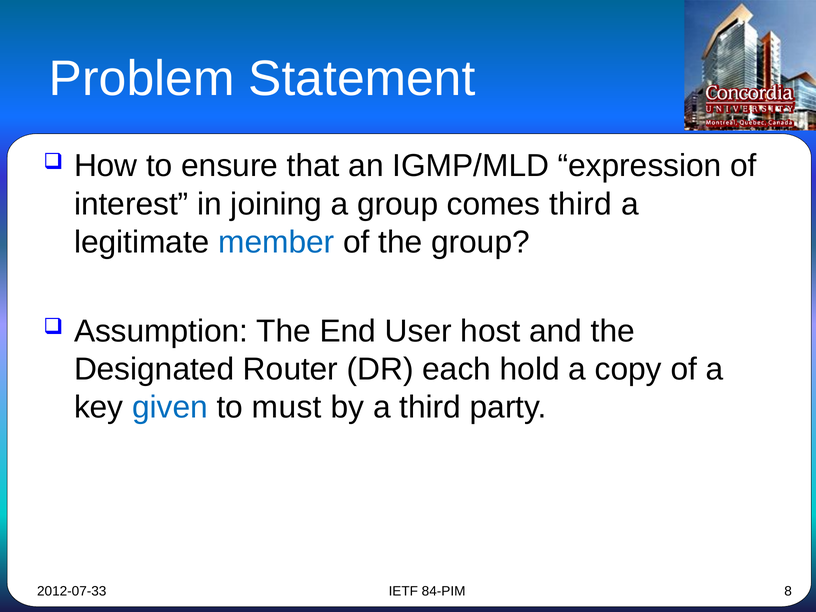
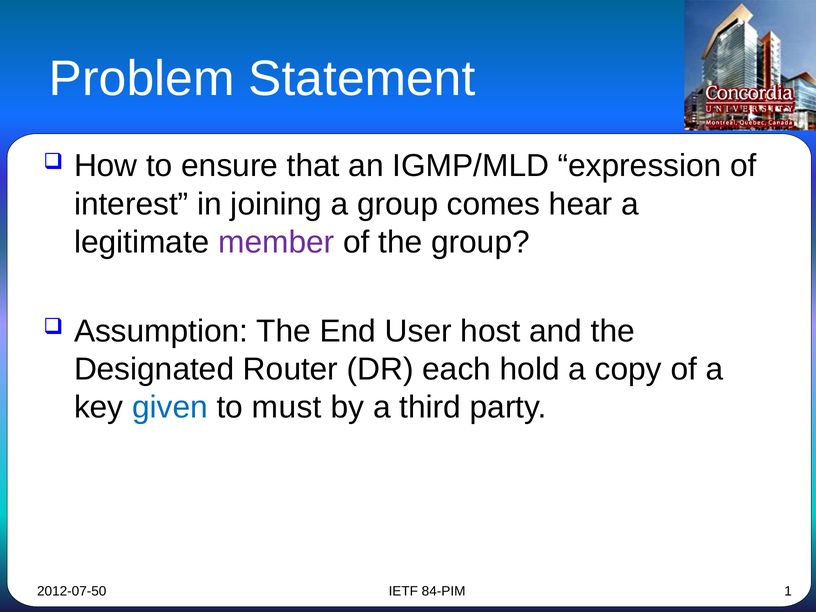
comes third: third -> hear
member colour: blue -> purple
2012-07-33: 2012-07-33 -> 2012-07-50
8: 8 -> 1
